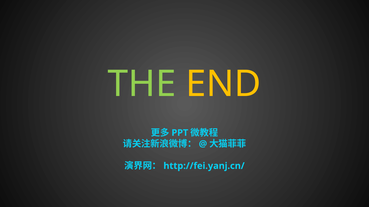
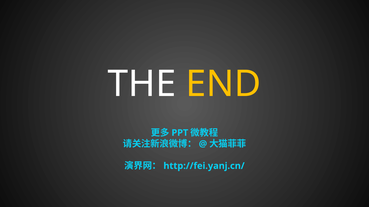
THE colour: light green -> white
